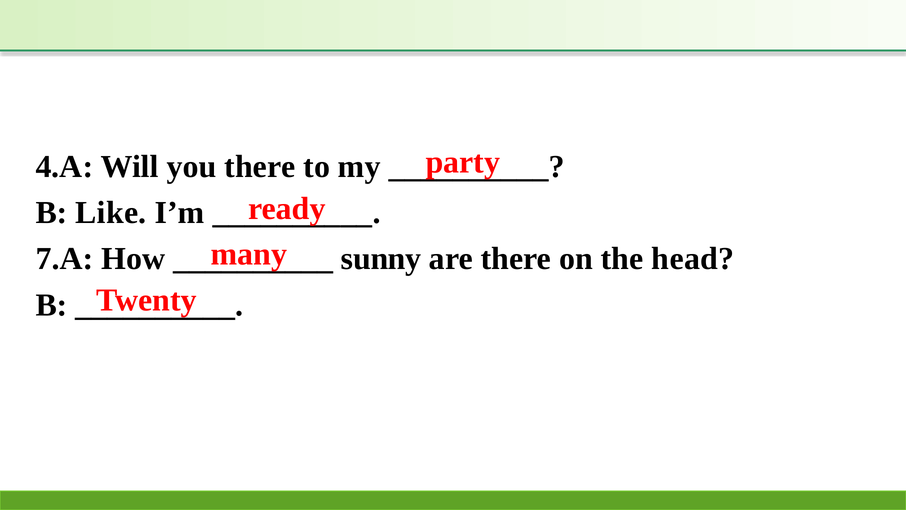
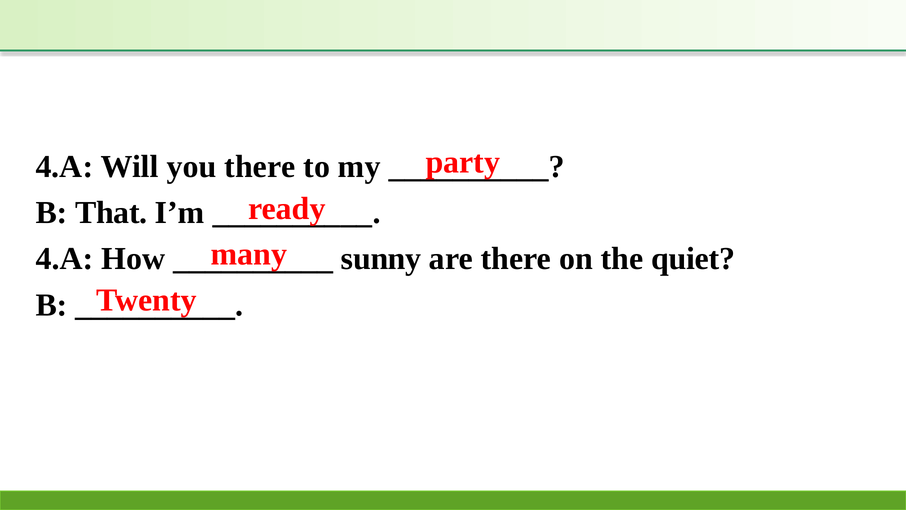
Like: Like -> That
7.A at (64, 259): 7.A -> 4.A
head: head -> quiet
